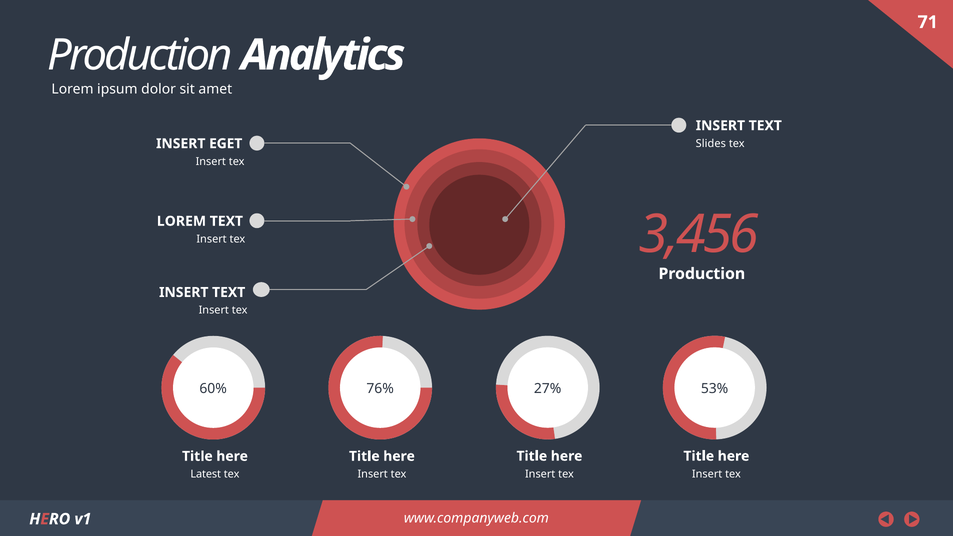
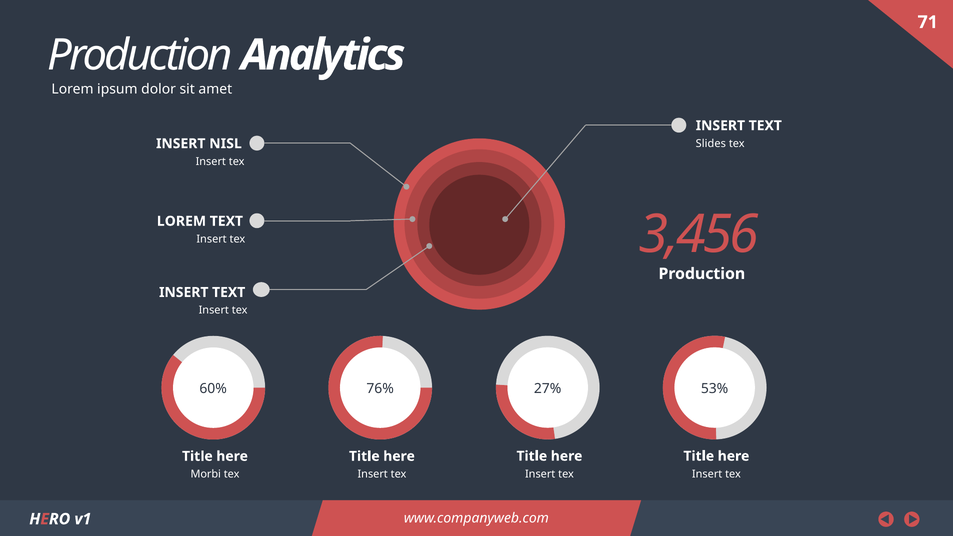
EGET: EGET -> NISL
Latest: Latest -> Morbi
